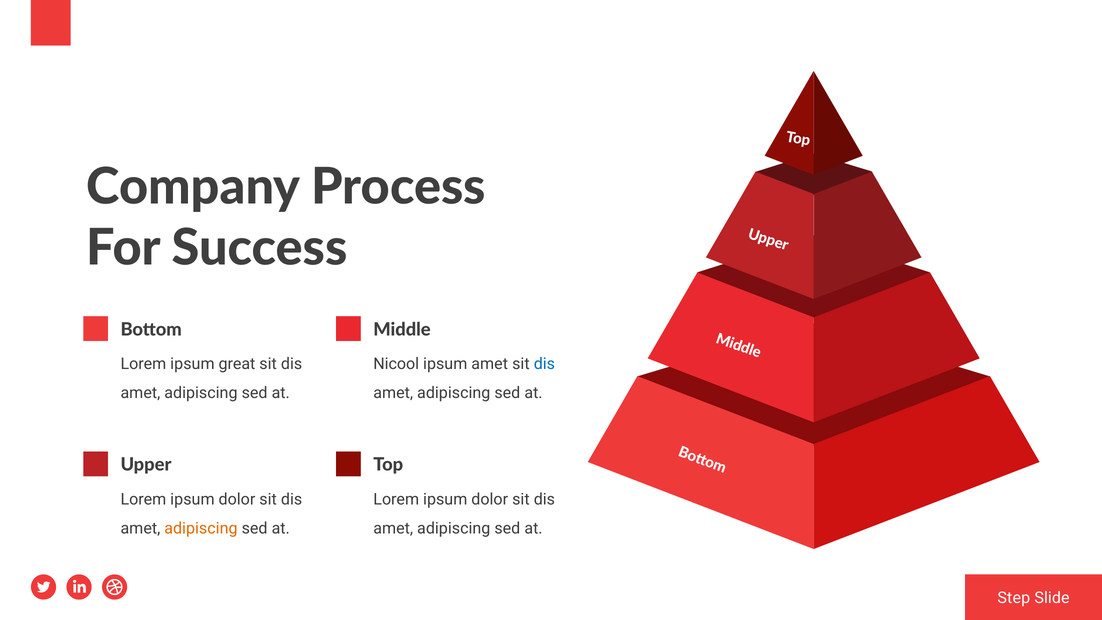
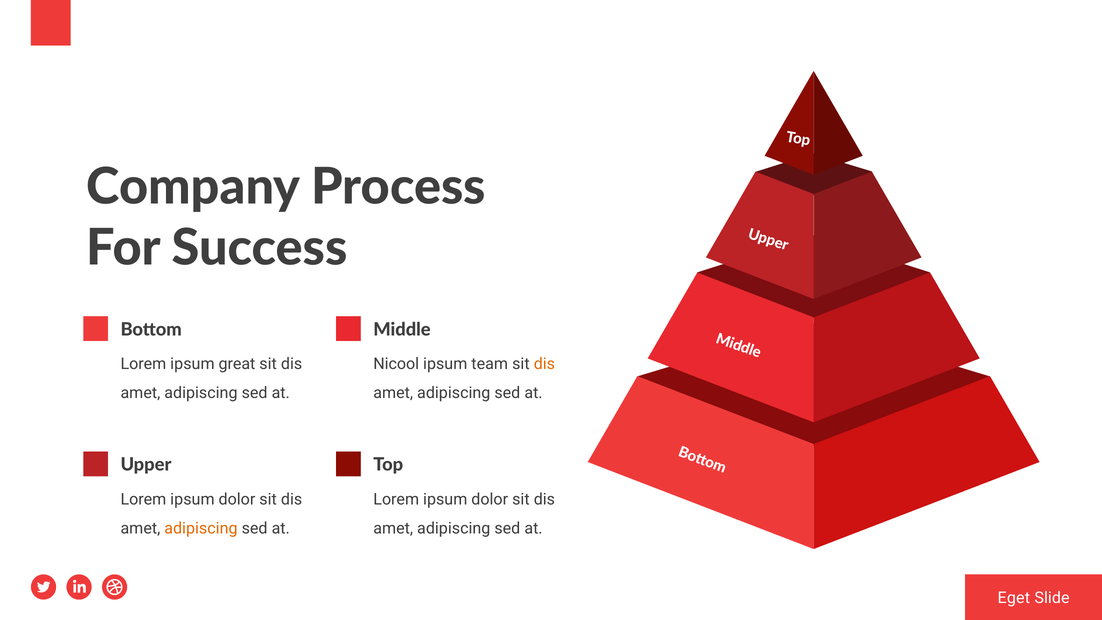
ipsum amet: amet -> team
dis at (544, 364) colour: blue -> orange
Step: Step -> Eget
